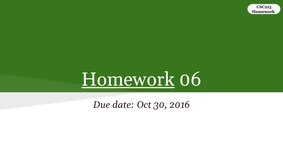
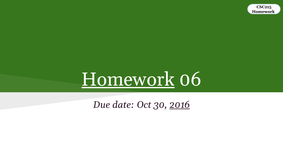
2016 underline: none -> present
